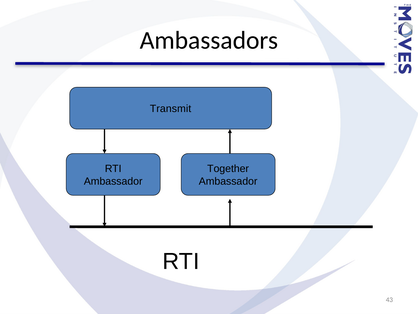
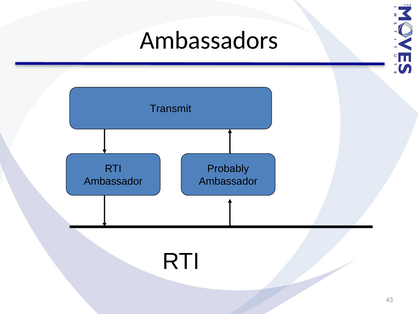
Together: Together -> Probably
